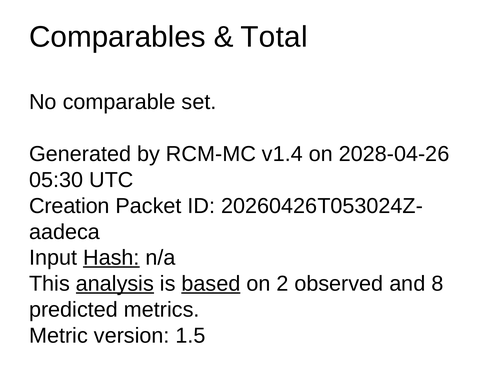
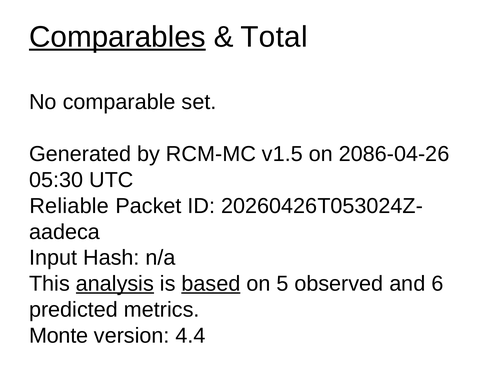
Comparables underline: none -> present
v1.4: v1.4 -> v1.5
2028-04-26: 2028-04-26 -> 2086-04-26
Creation: Creation -> Reliable
Hash underline: present -> none
2: 2 -> 5
8: 8 -> 6
Metric: Metric -> Monte
1.5: 1.5 -> 4.4
